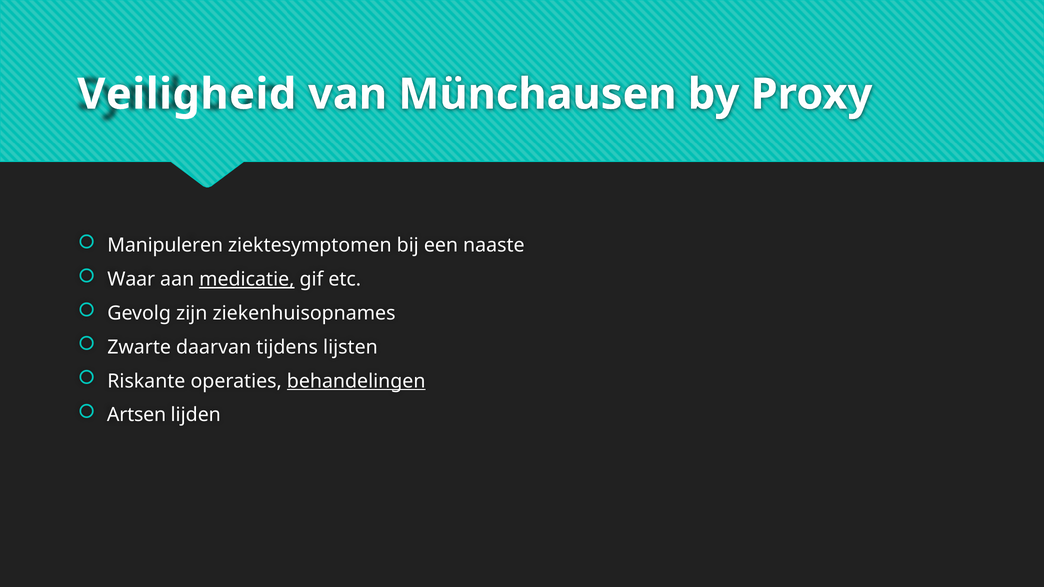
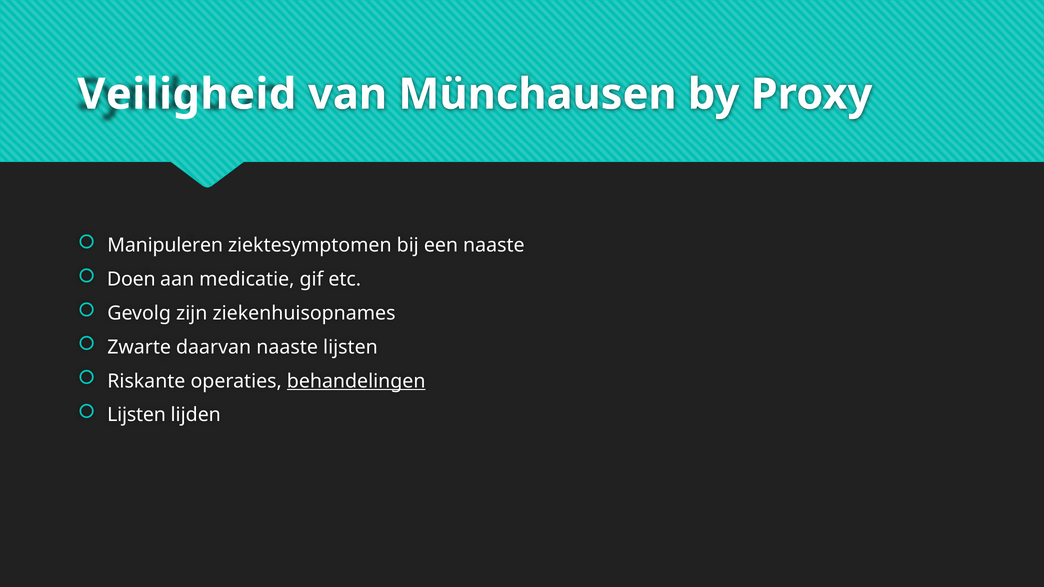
Waar: Waar -> Doen
medicatie underline: present -> none
daarvan tijdens: tijdens -> naaste
Artsen at (137, 415): Artsen -> Lijsten
